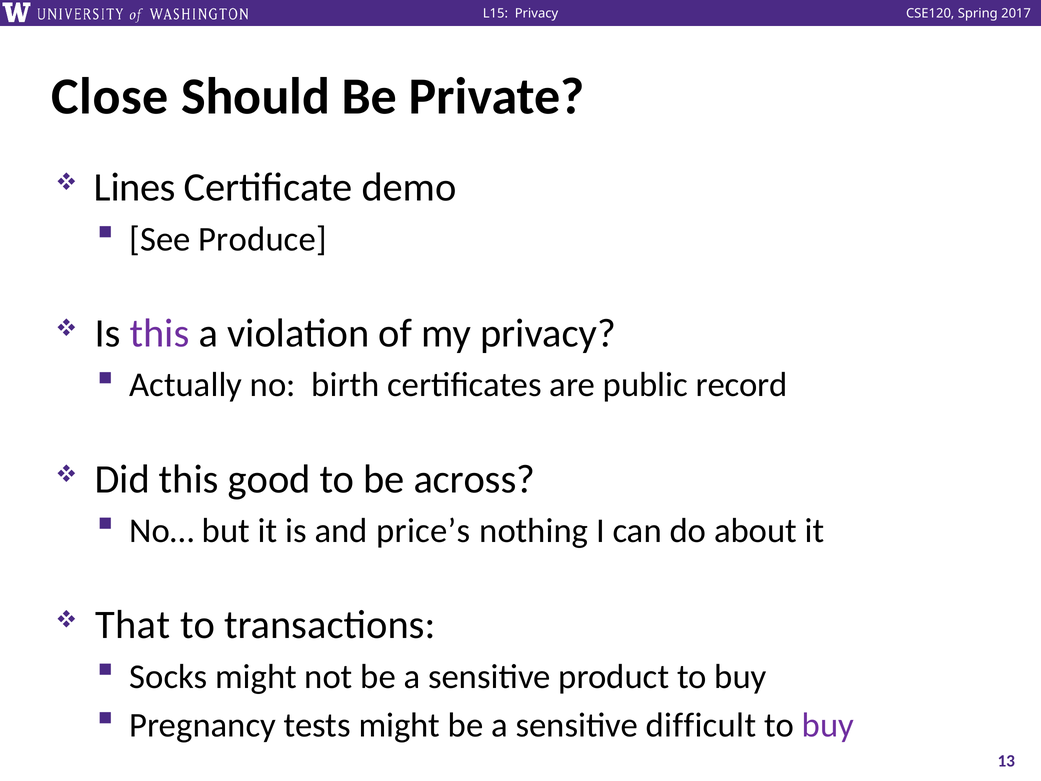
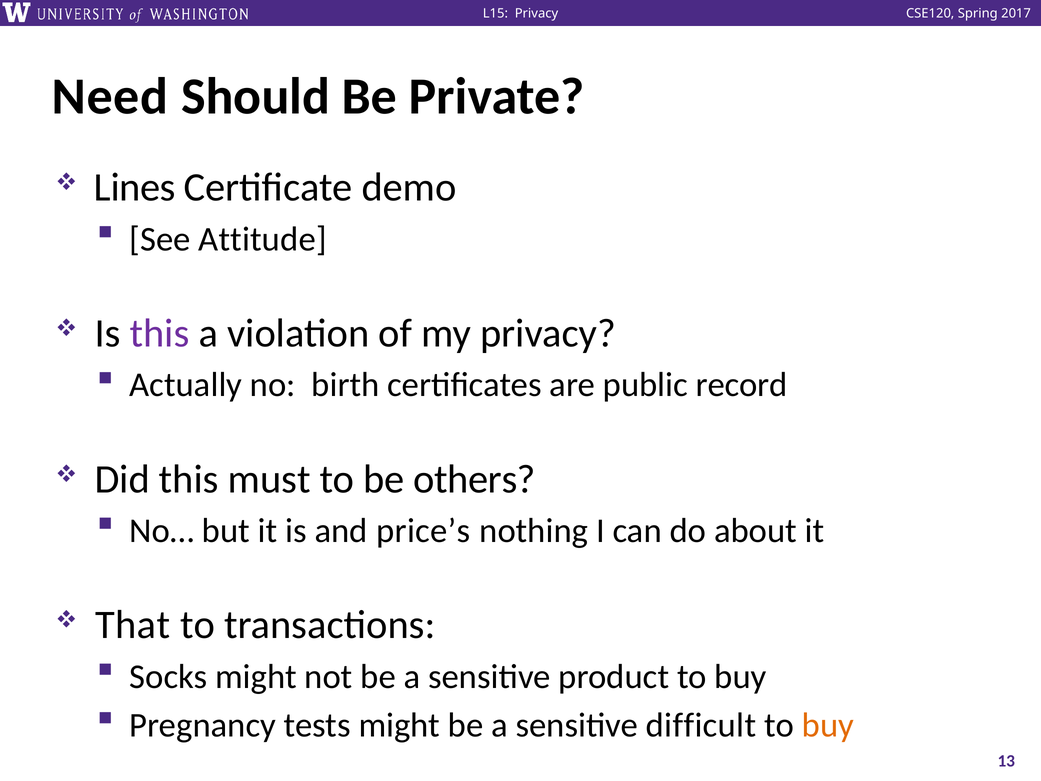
Close: Close -> Need
Produce: Produce -> Attitude
good: good -> must
across: across -> others
buy at (828, 725) colour: purple -> orange
